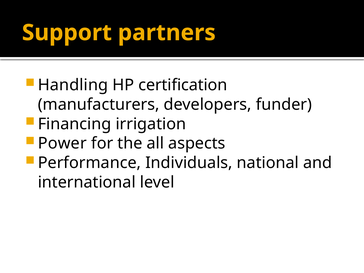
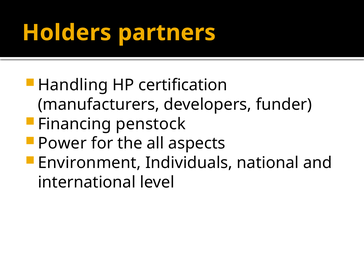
Support: Support -> Holders
irrigation: irrigation -> penstock
Performance: Performance -> Environment
